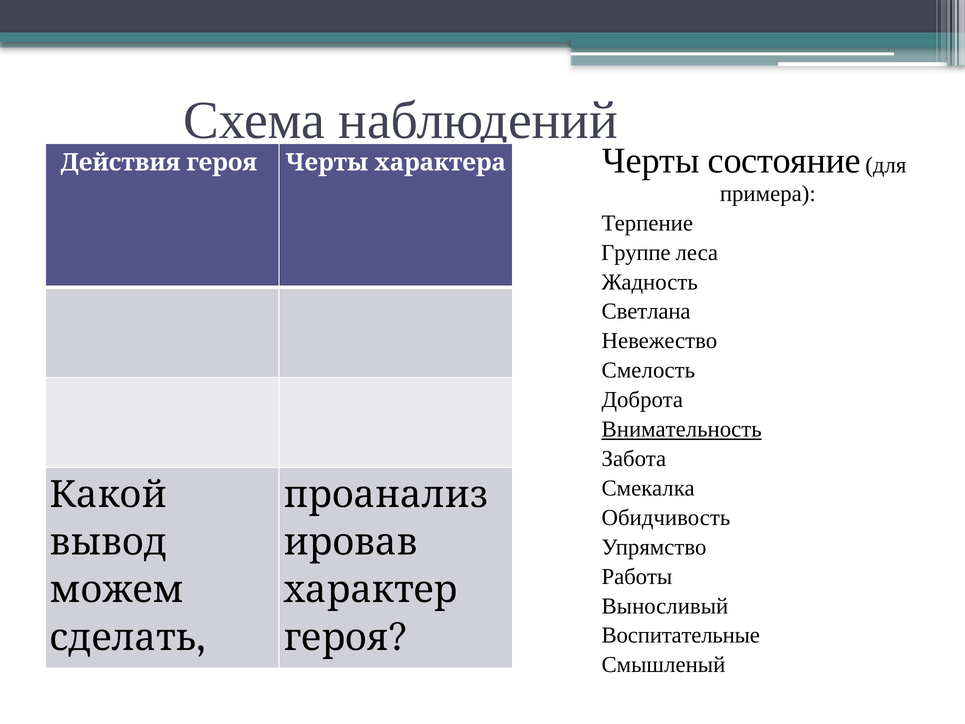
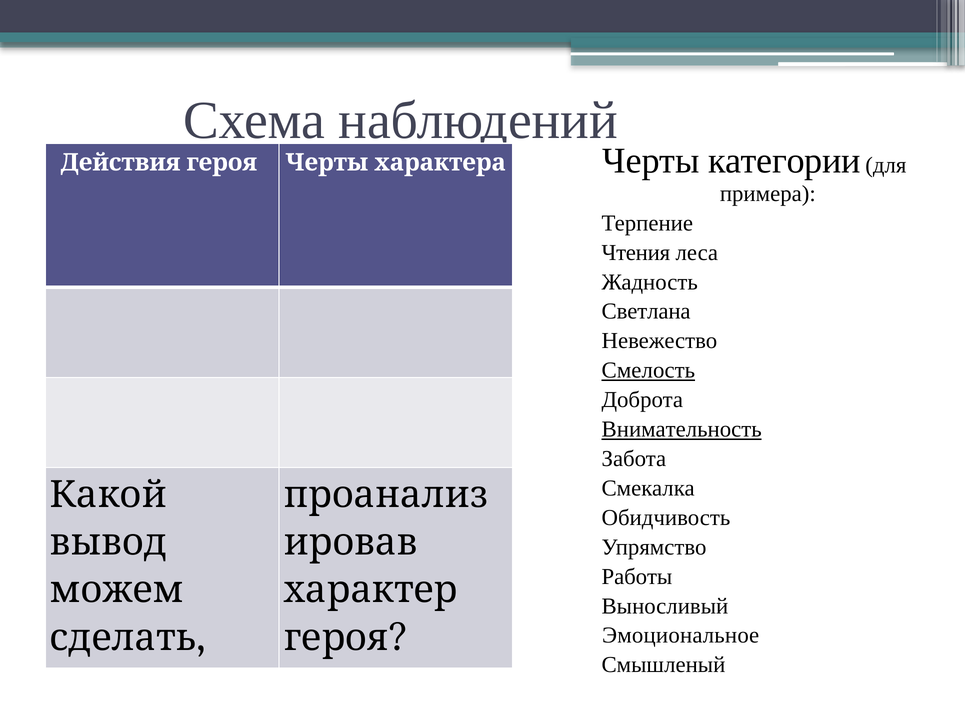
состояние: состояние -> категории
Группе: Группе -> Чтения
Смелость underline: none -> present
Воспитательные: Воспитательные -> Эмоциональное
